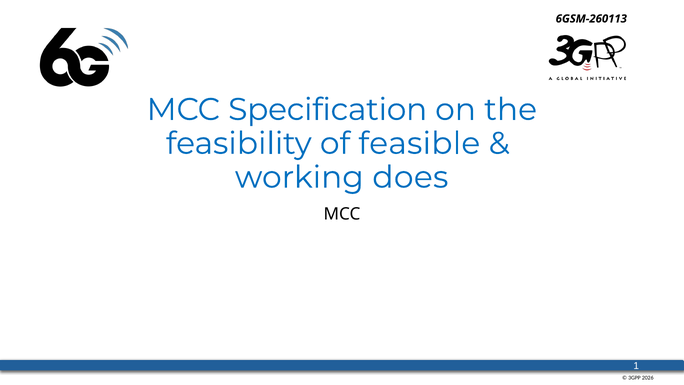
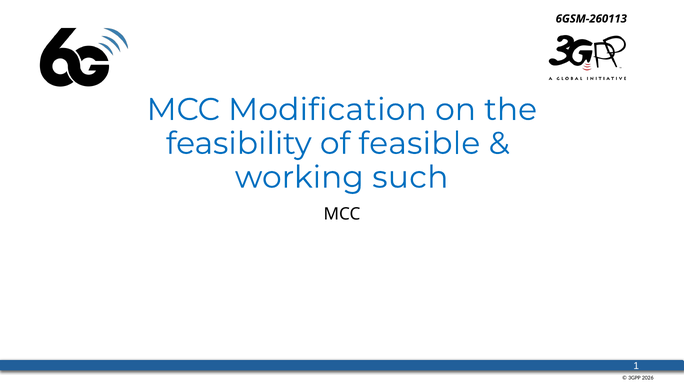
Specification: Specification -> Modification
does: does -> such
